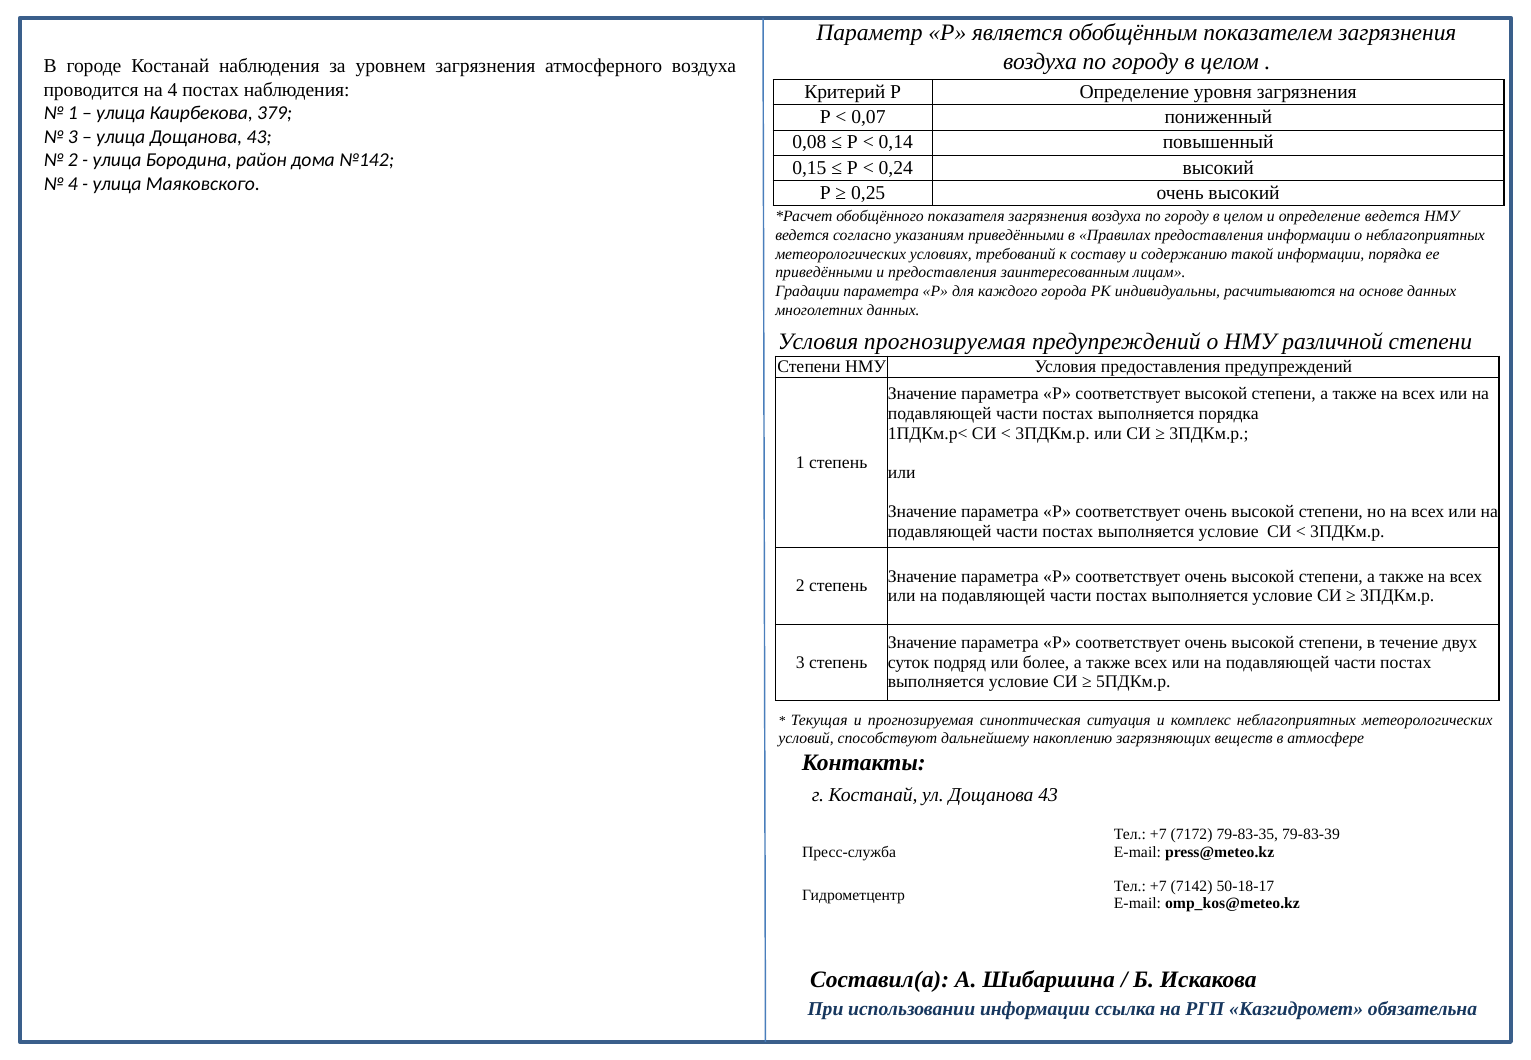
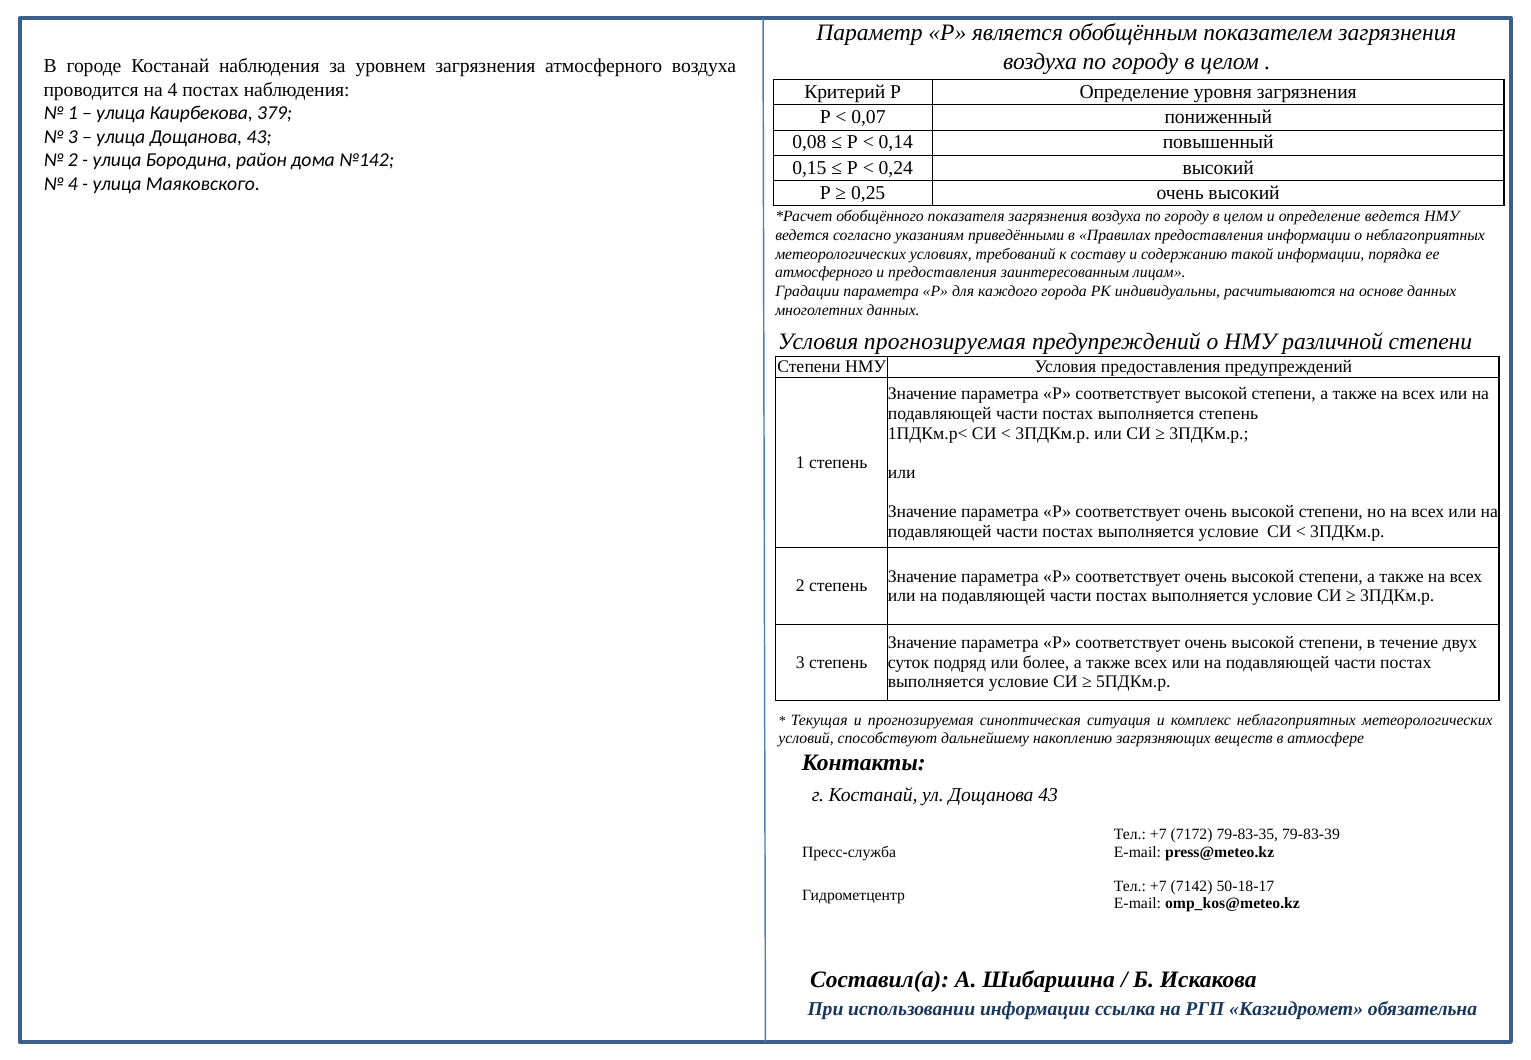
приведёнными at (824, 273): приведёнными -> атмосферного
выполняется порядка: порядка -> степень
